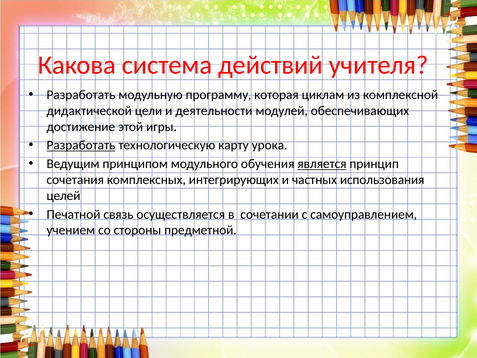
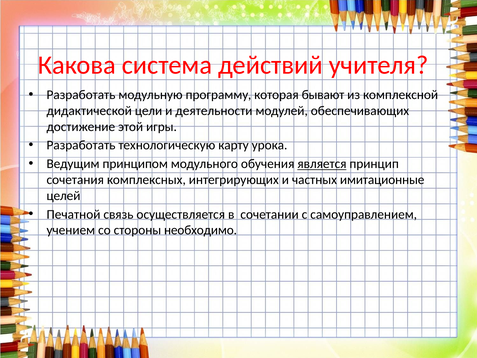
циклам: циклам -> бывают
Разработать at (81, 145) underline: present -> none
использования: использования -> имитационные
предметной: предметной -> необходимо
